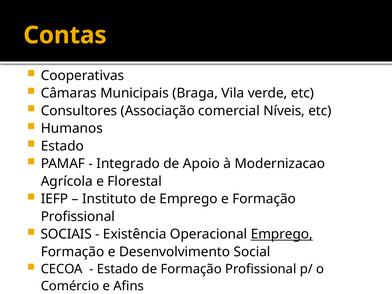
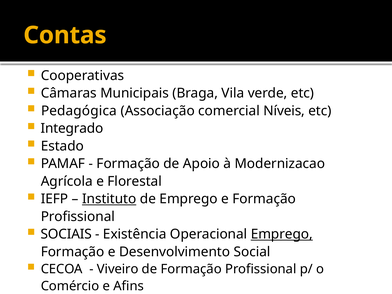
Consultores: Consultores -> Pedagógica
Humanos: Humanos -> Integrado
Integrado at (128, 164): Integrado -> Formação
Instituto underline: none -> present
Estado at (118, 269): Estado -> Viveiro
